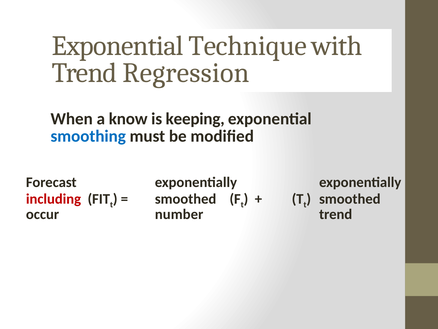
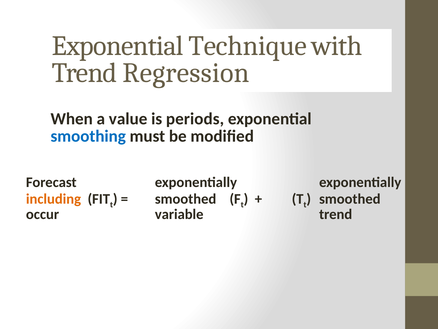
know: know -> value
keeping: keeping -> periods
including colour: red -> orange
number: number -> variable
